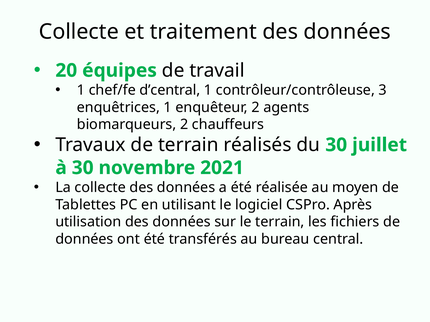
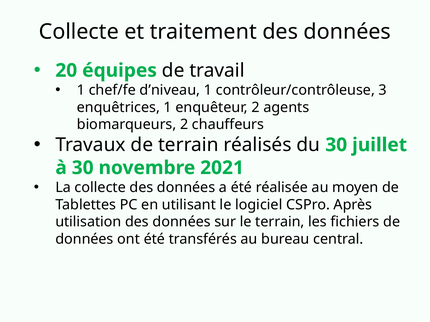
d’central: d’central -> d’niveau
